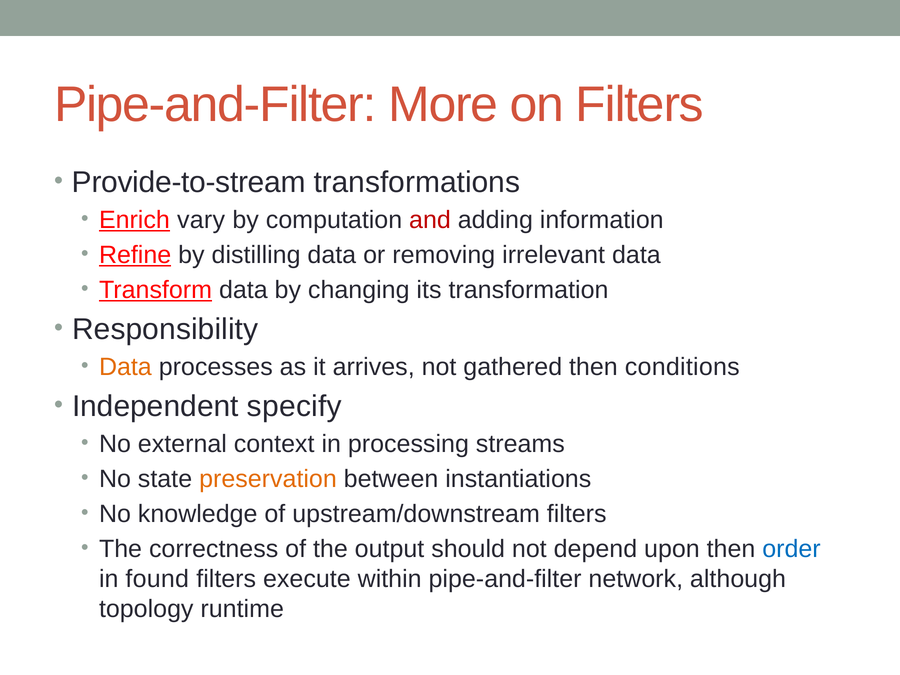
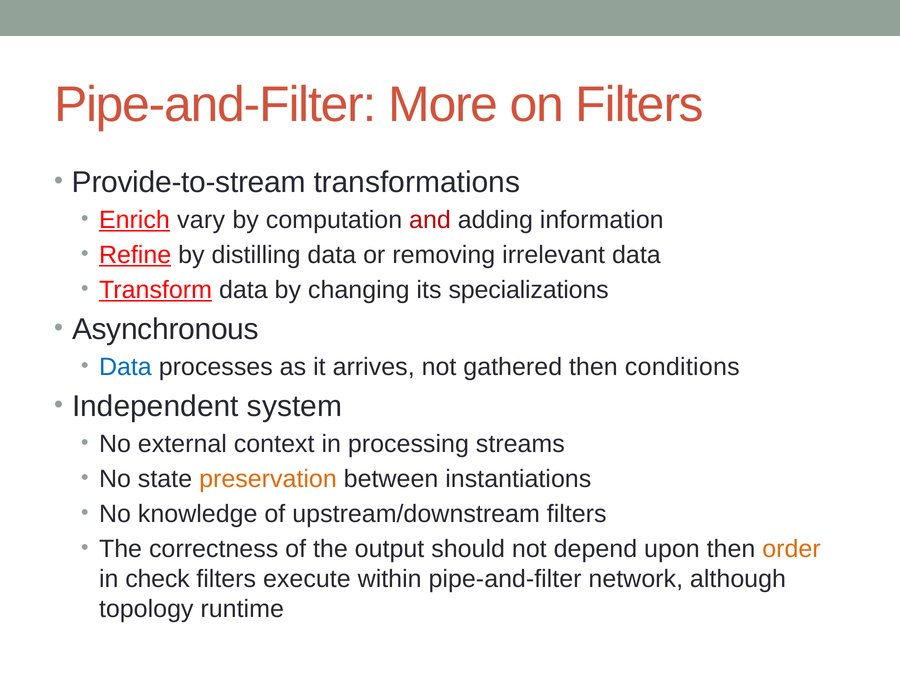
transformation: transformation -> specializations
Responsibility: Responsibility -> Asynchronous
Data at (125, 367) colour: orange -> blue
specify: specify -> system
order colour: blue -> orange
found: found -> check
